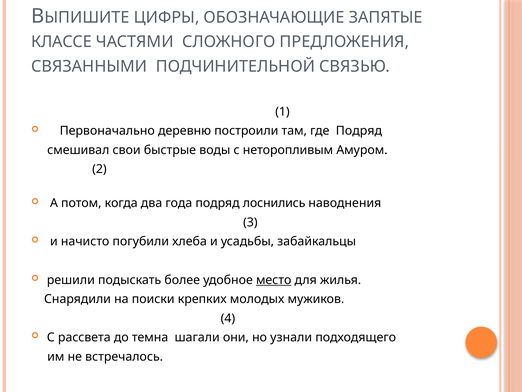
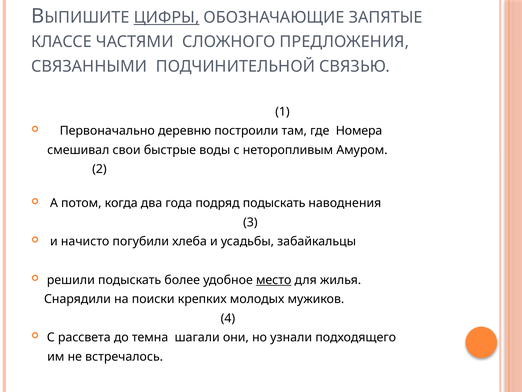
ЦИФРЫ underline: none -> present
где Подряд: Подряд -> Номера
подряд лоснились: лоснились -> подыскать
